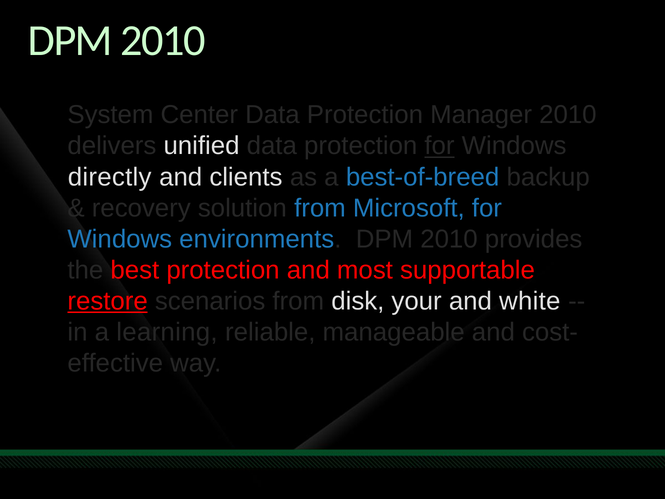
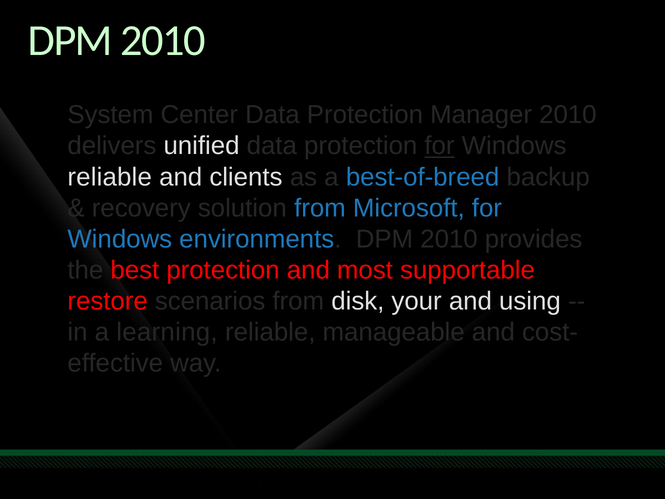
directly at (110, 177): directly -> reliable
restore underline: present -> none
white: white -> using
